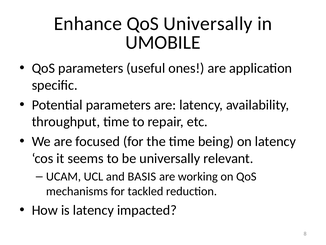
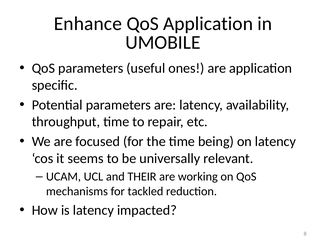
QoS Universally: Universally -> Application
BASIS: BASIS -> THEIR
